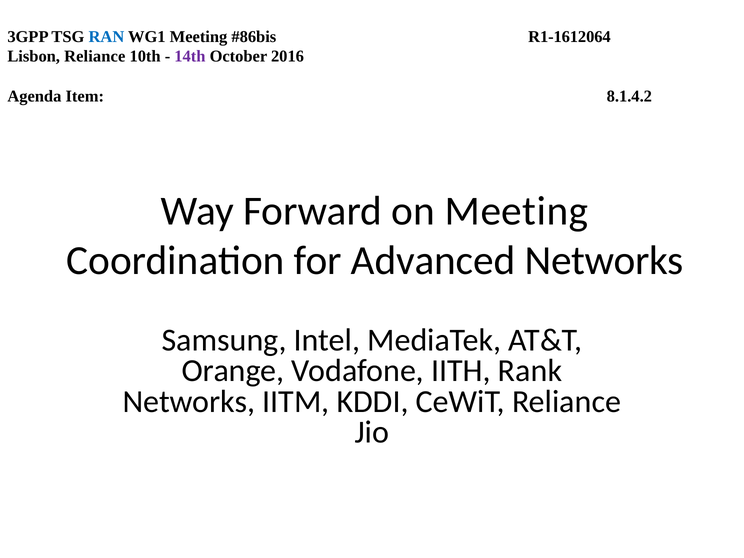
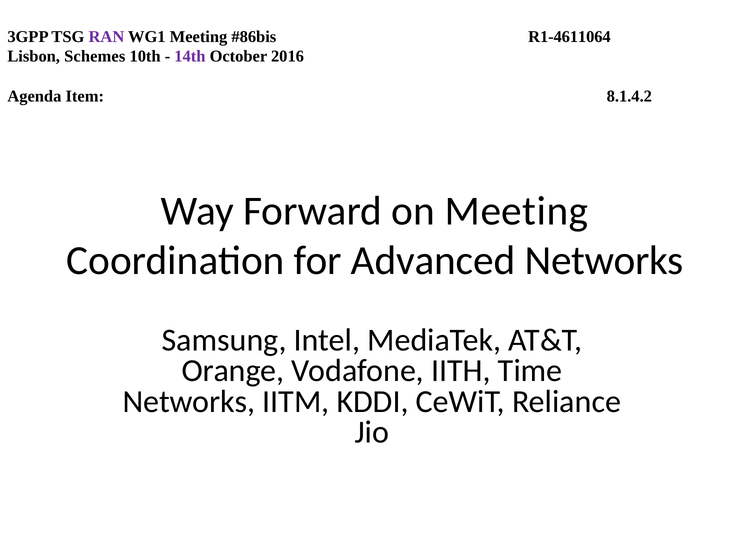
RAN colour: blue -> purple
R1-1612064: R1-1612064 -> R1-4611064
Lisbon Reliance: Reliance -> Schemes
Rank: Rank -> Time
